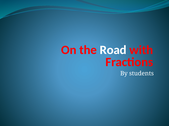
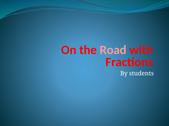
Road colour: white -> pink
